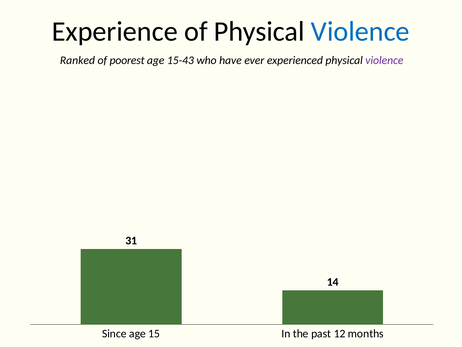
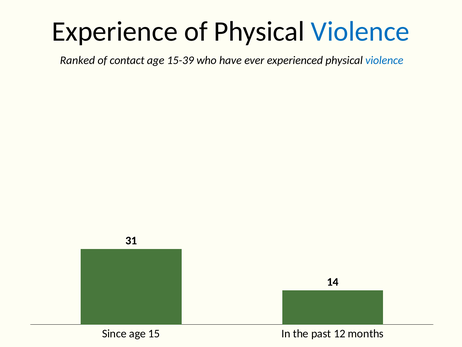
poorest: poorest -> contact
15-43: 15-43 -> 15-39
violence at (384, 60) colour: purple -> blue
